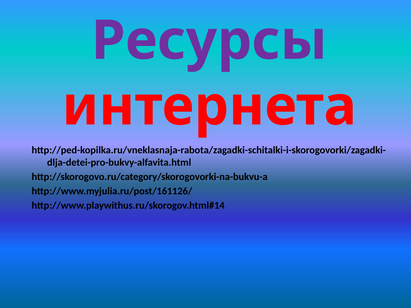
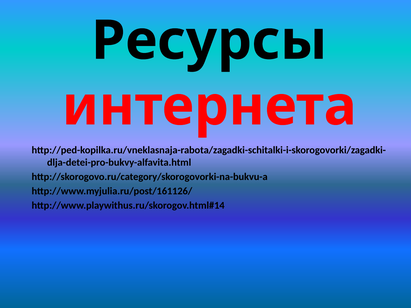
Ресурсы colour: purple -> black
